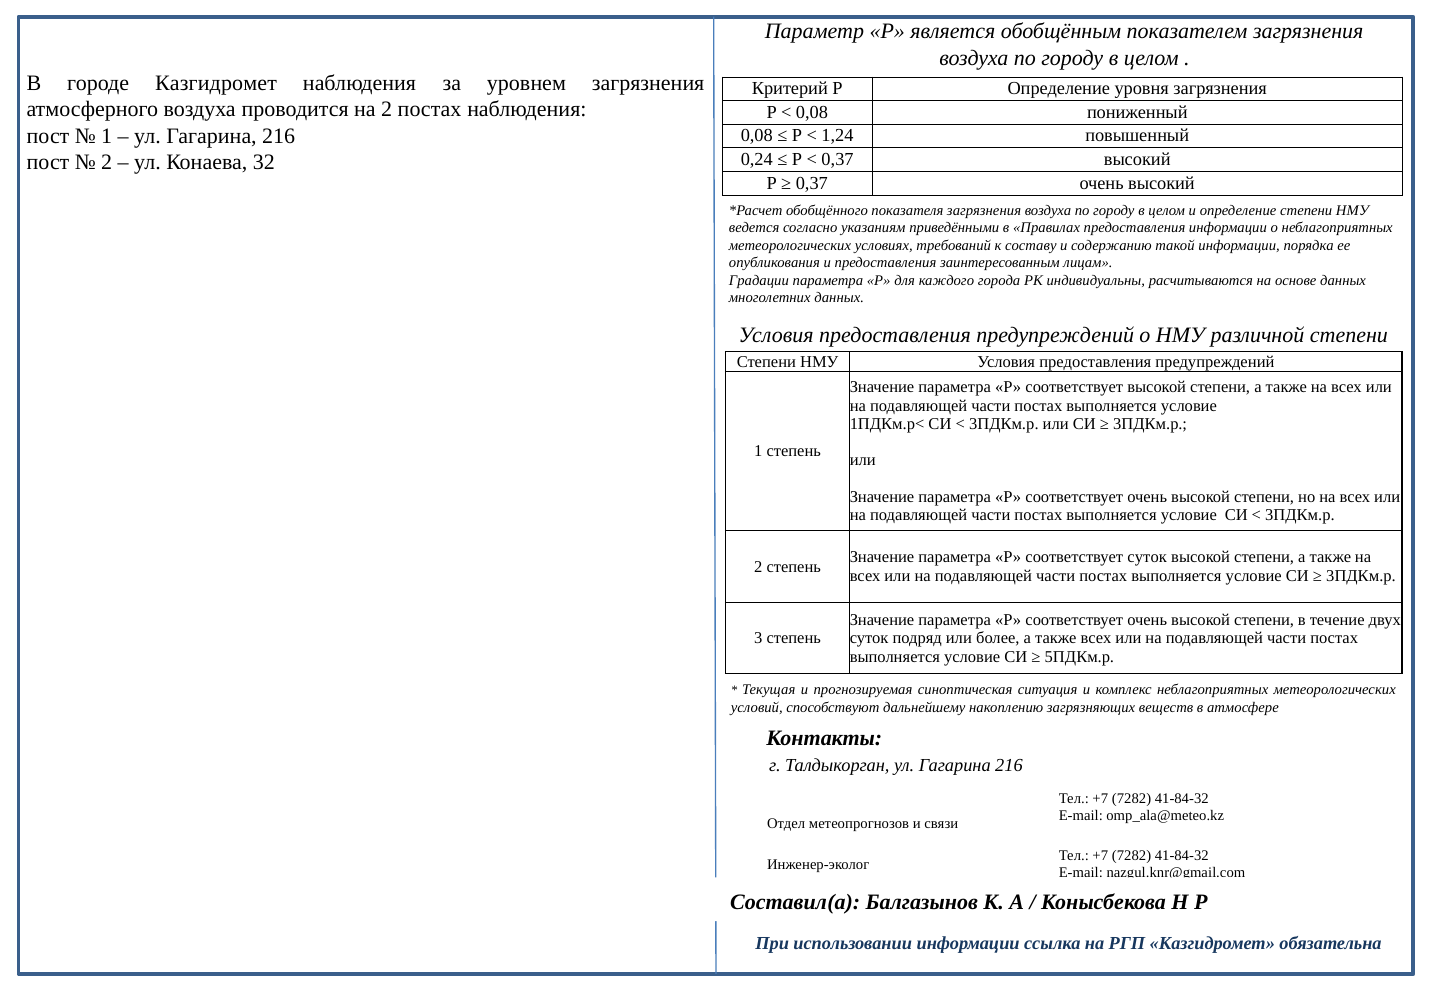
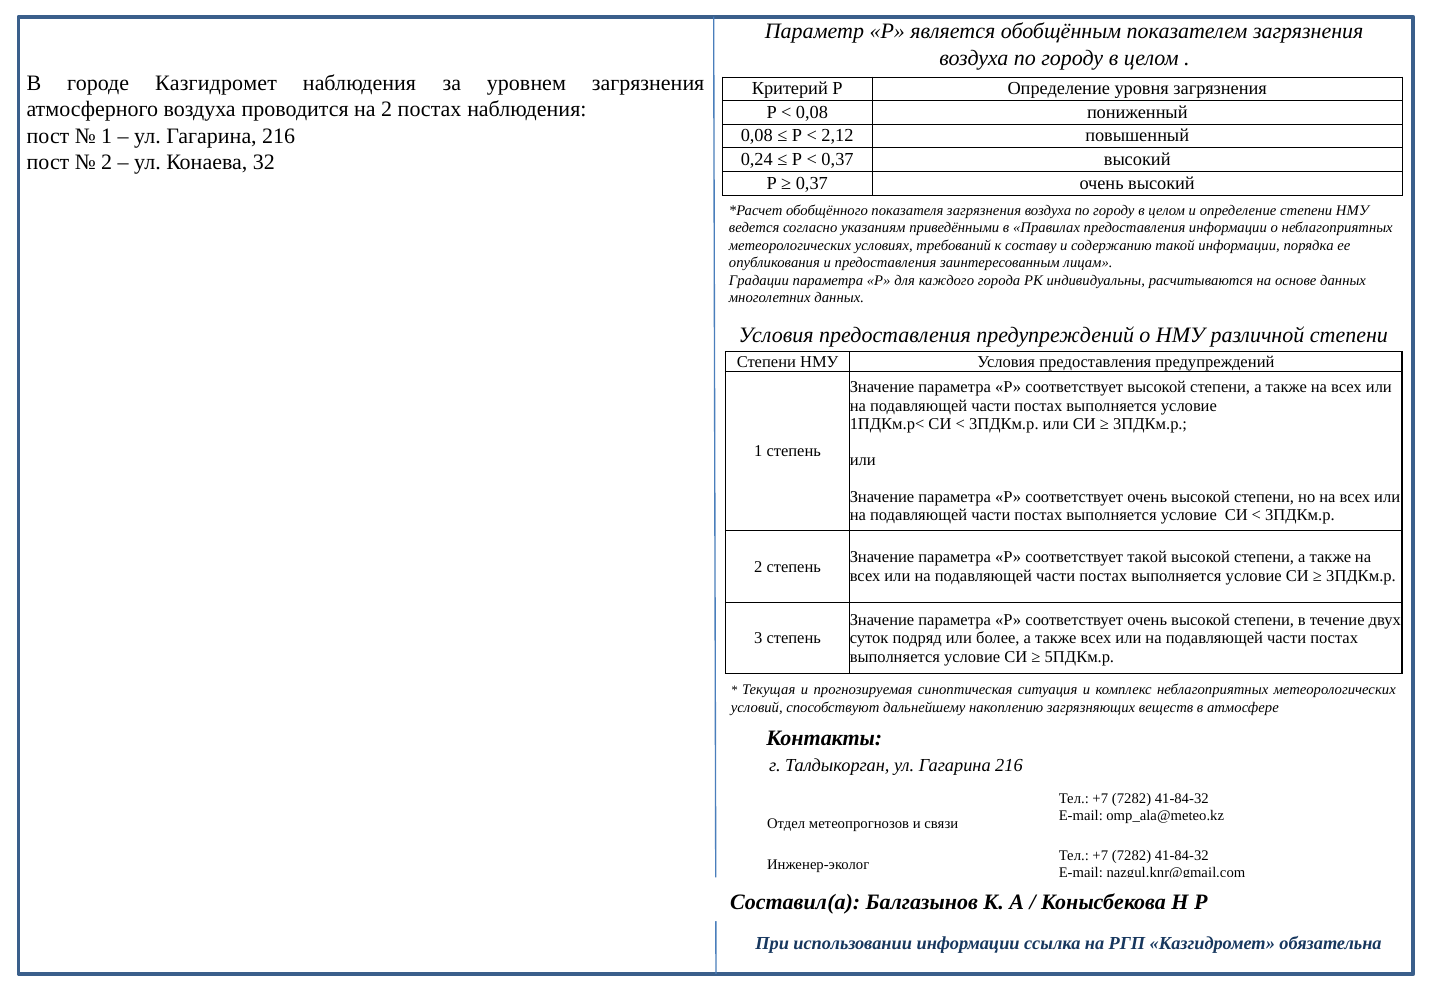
1,24: 1,24 -> 2,12
соответствует суток: суток -> такой
